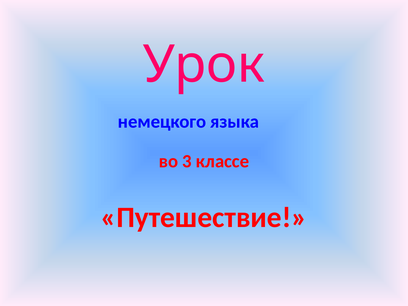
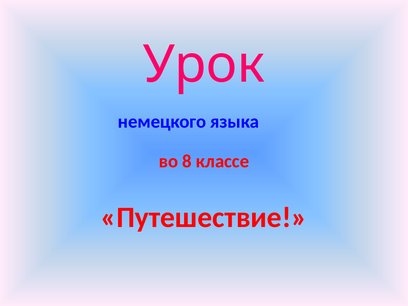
3: 3 -> 8
